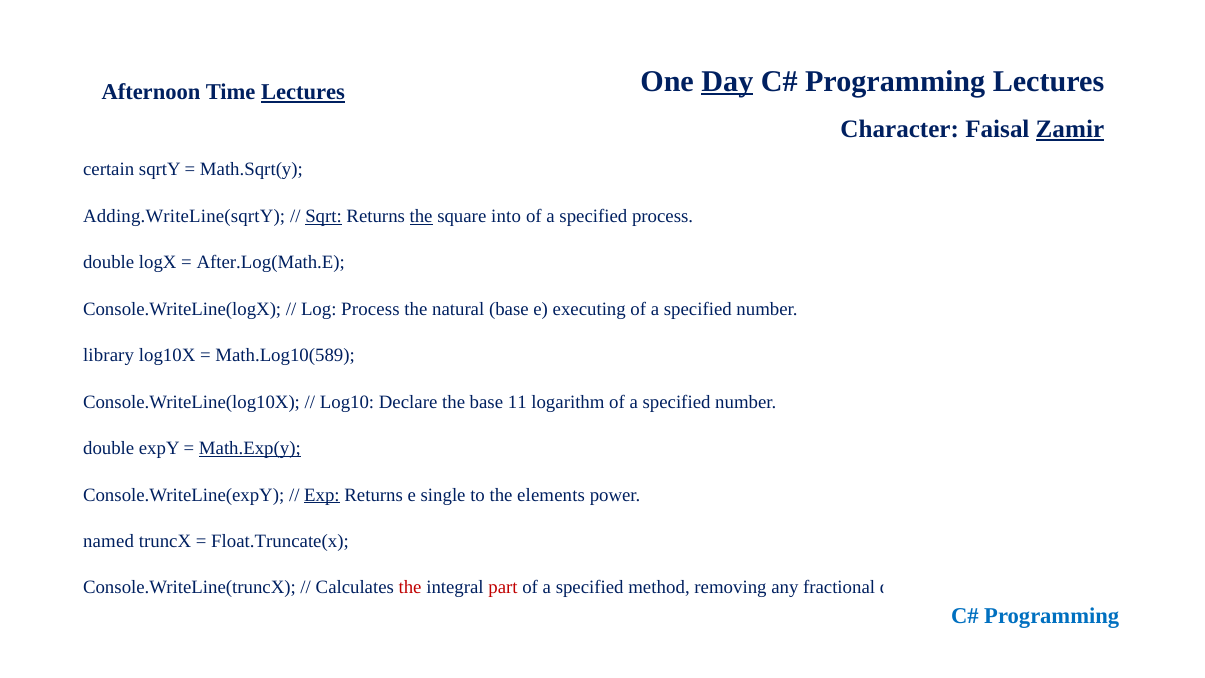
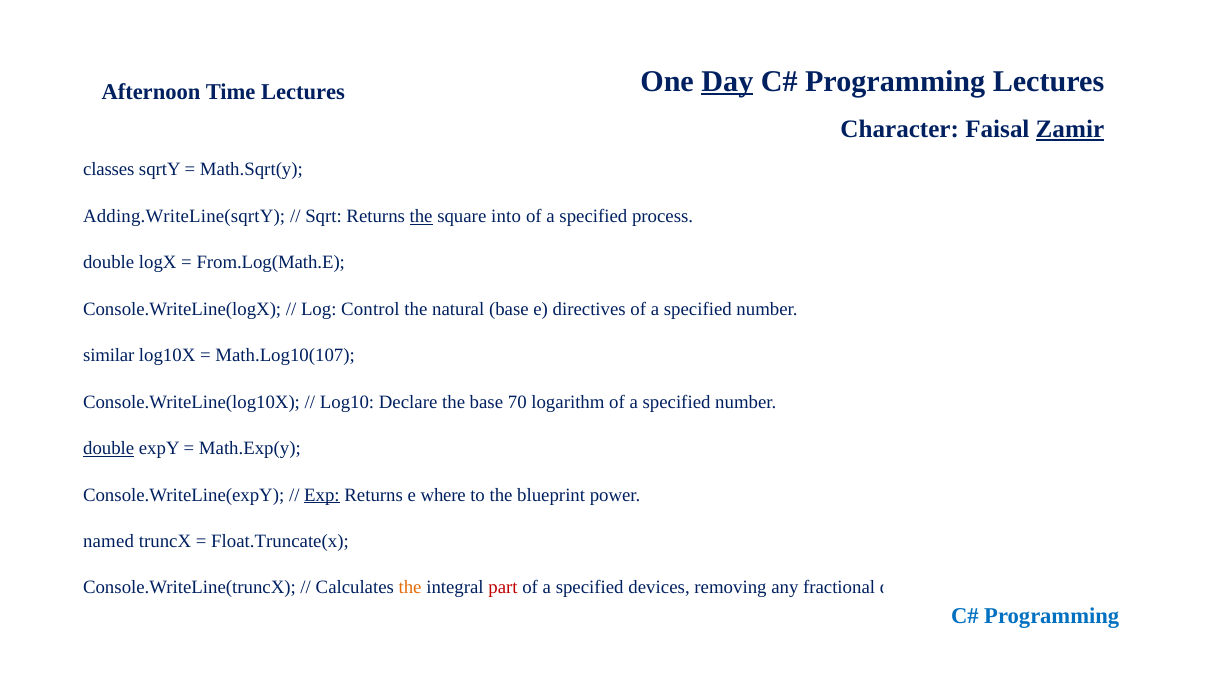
Lectures at (303, 92) underline: present -> none
certain: certain -> classes
Sqrt underline: present -> none
After.Log(Math.E: After.Log(Math.E -> From.Log(Math.E
Log Process: Process -> Control
executing: executing -> directives
library: library -> similar
Math.Log10(589: Math.Log10(589 -> Math.Log10(107
11: 11 -> 70
double at (109, 448) underline: none -> present
Math.Exp(y underline: present -> none
single: single -> where
elements: elements -> blueprint
the at (410, 588) colour: red -> orange
method: method -> devices
